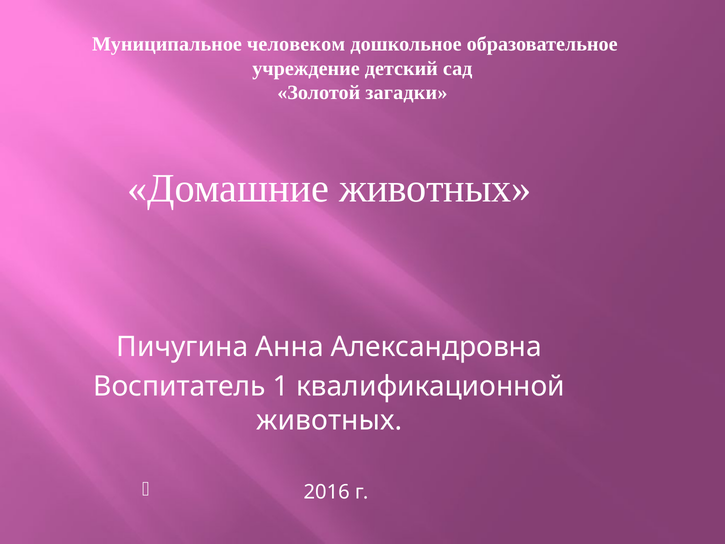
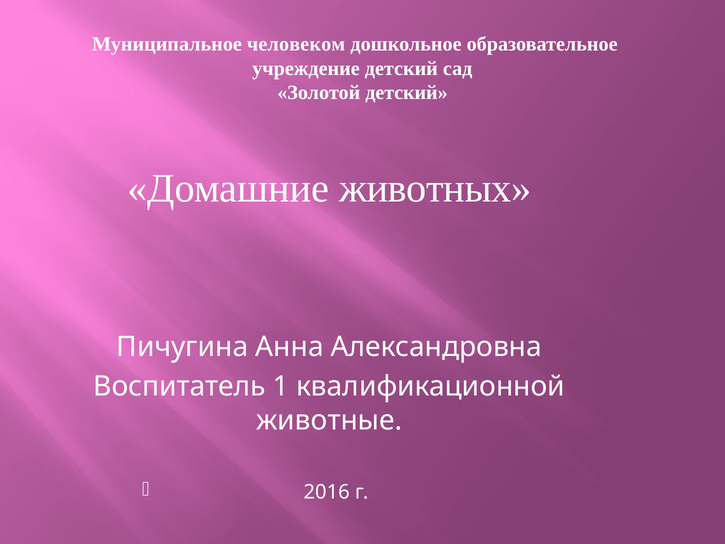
Золотой загадки: загадки -> детский
животных at (329, 420): животных -> животные
